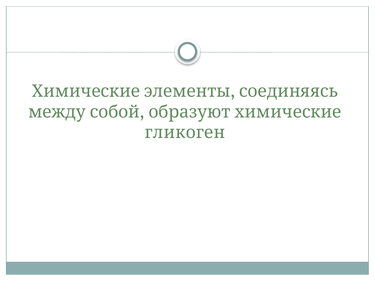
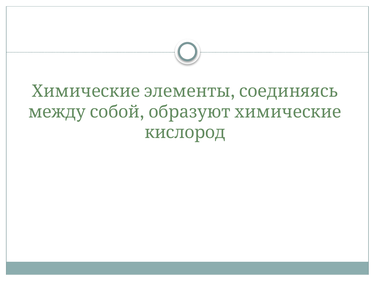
гликоген: гликоген -> кислород
